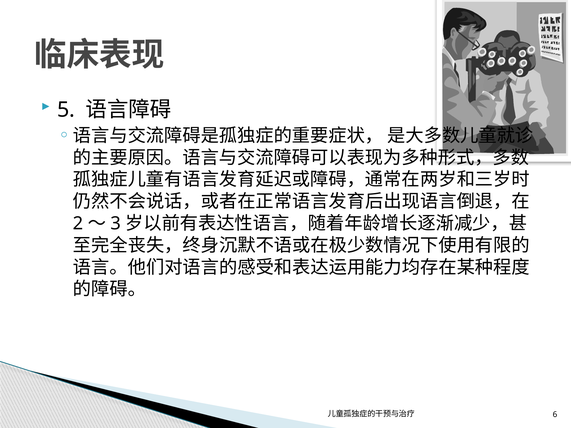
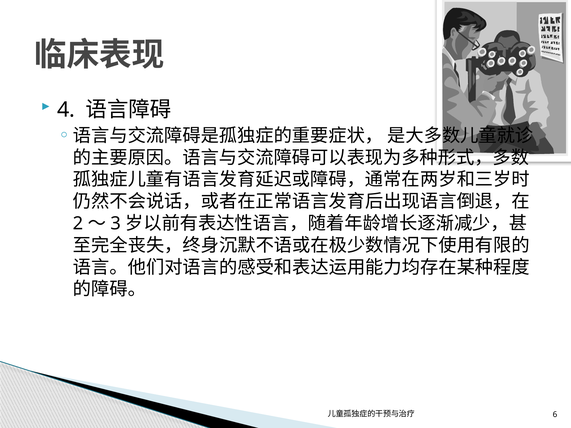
5: 5 -> 4
